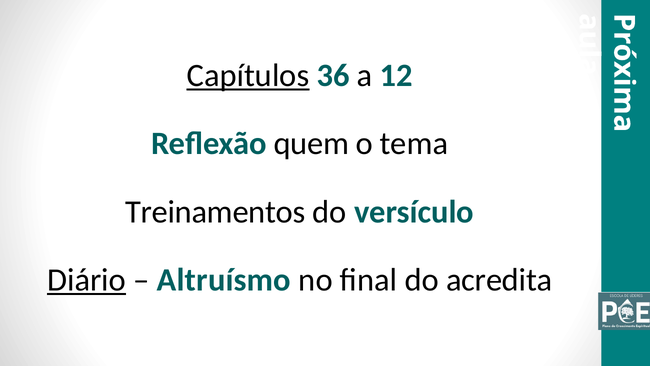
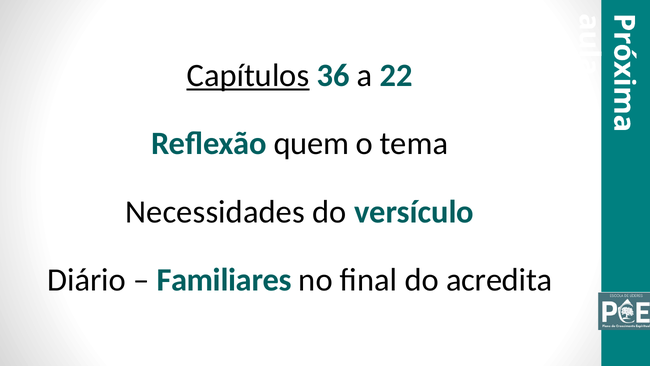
12: 12 -> 22
Treinamentos: Treinamentos -> Necessidades
Diário underline: present -> none
Altruísmo: Altruísmo -> Familiares
